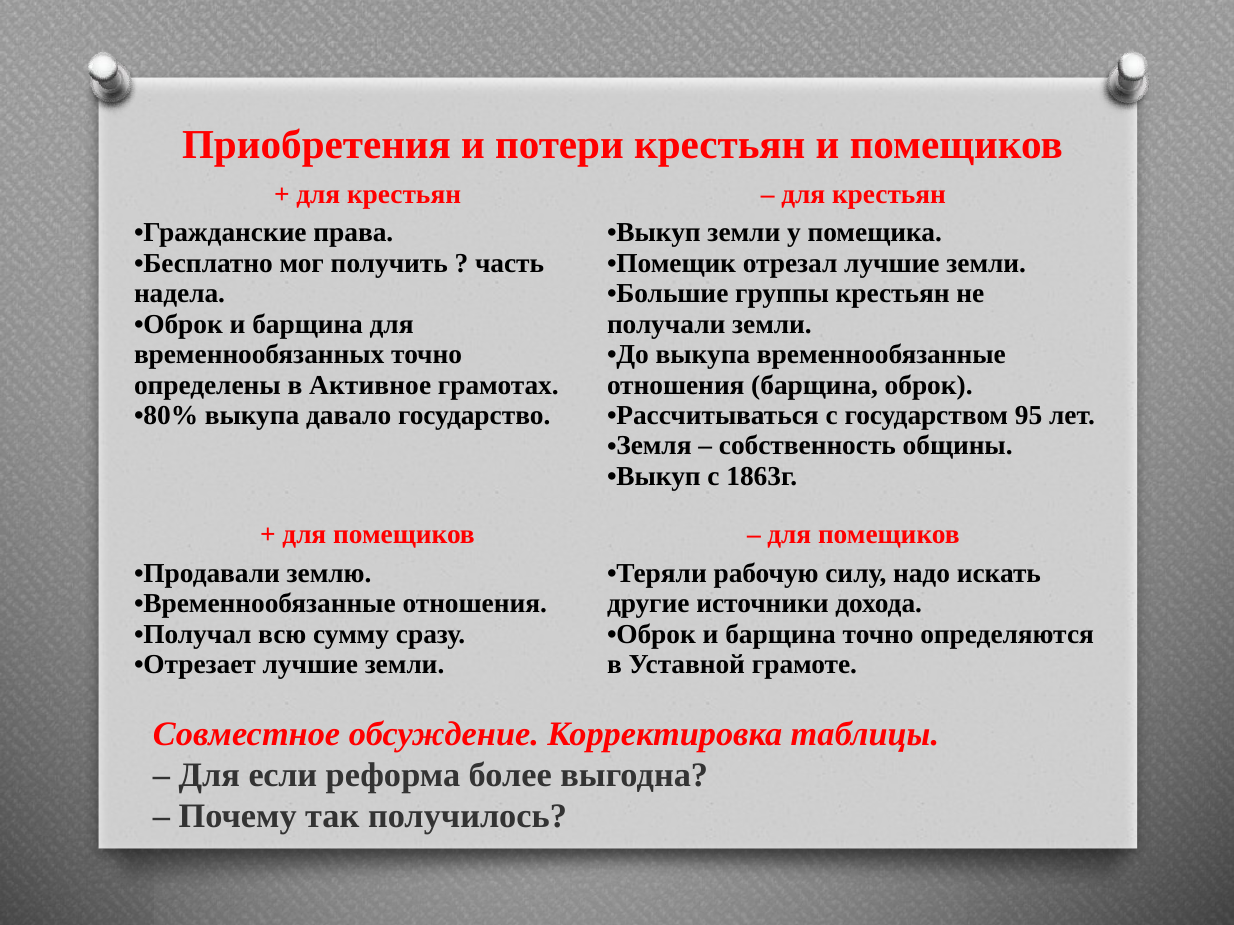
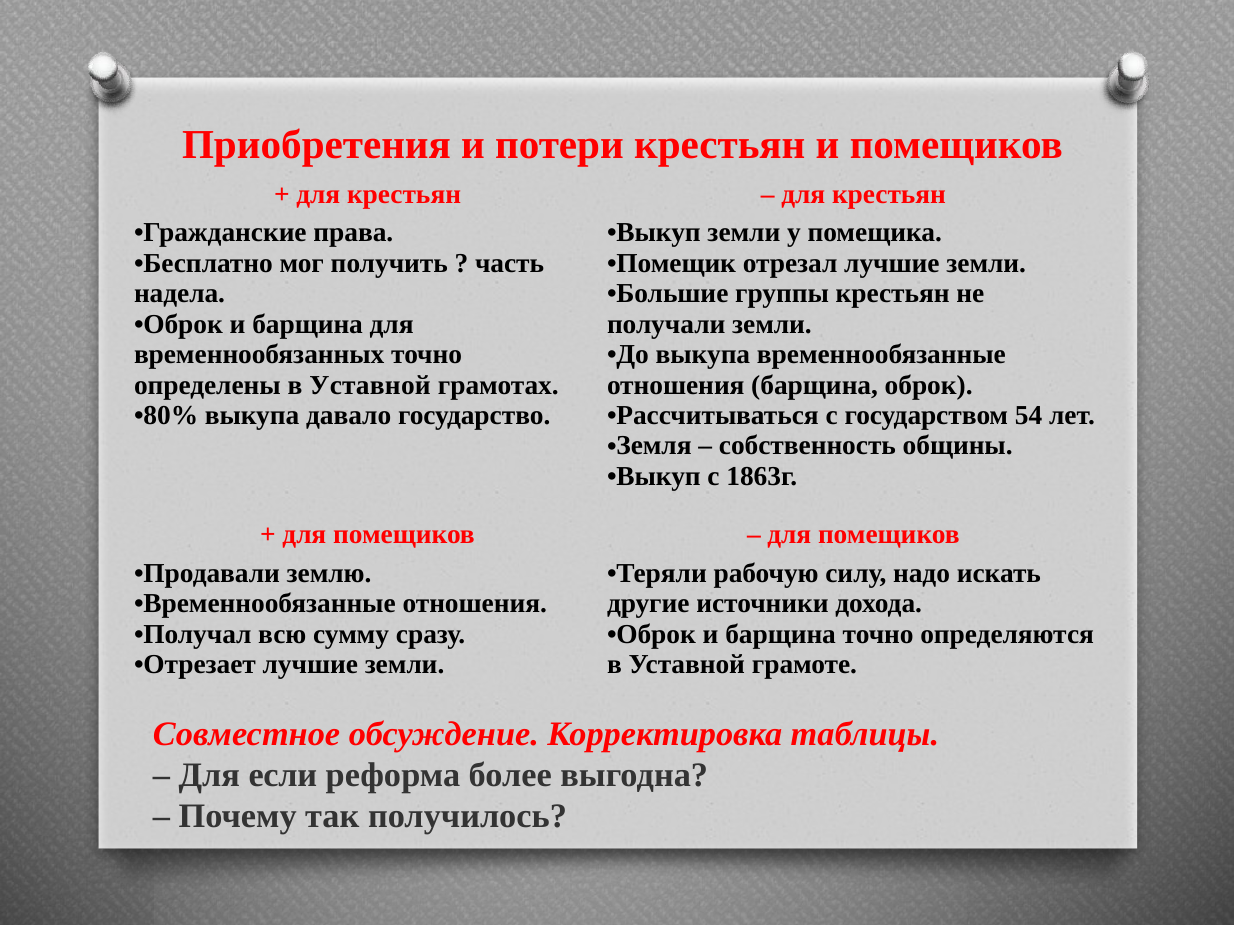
определены в Активное: Активное -> Уставной
95: 95 -> 54
